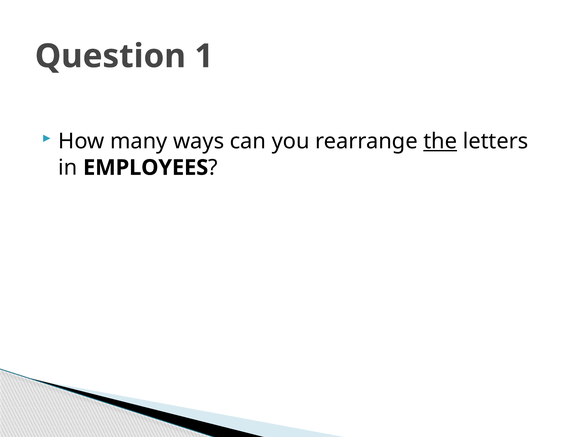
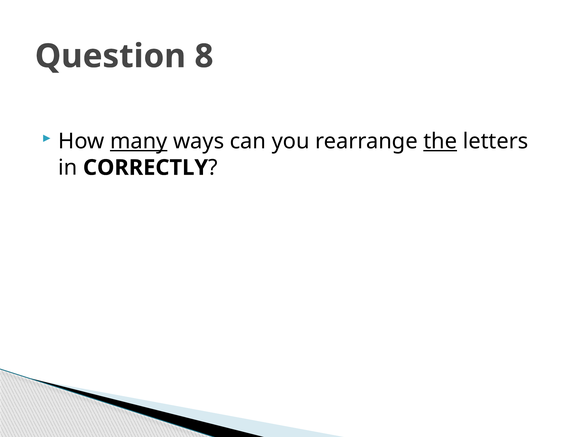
1: 1 -> 8
many underline: none -> present
EMPLOYEES: EMPLOYEES -> CORRECTLY
